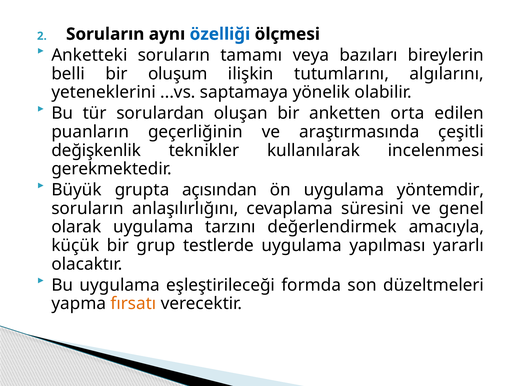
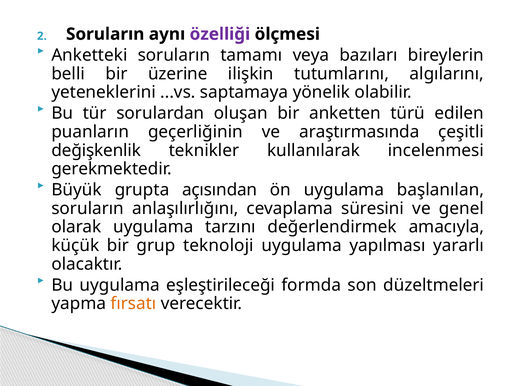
özelliği colour: blue -> purple
oluşum: oluşum -> üzerine
orta: orta -> türü
yöntemdir: yöntemdir -> başlanılan
testlerde: testlerde -> teknoloji
